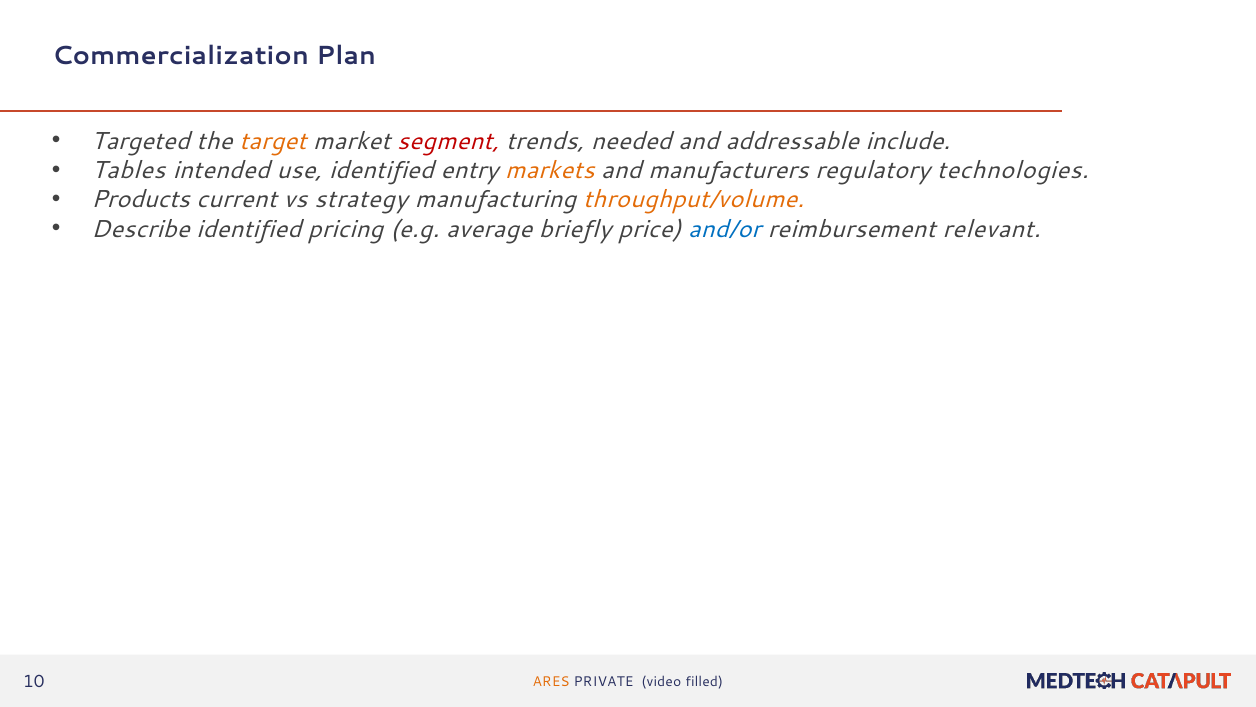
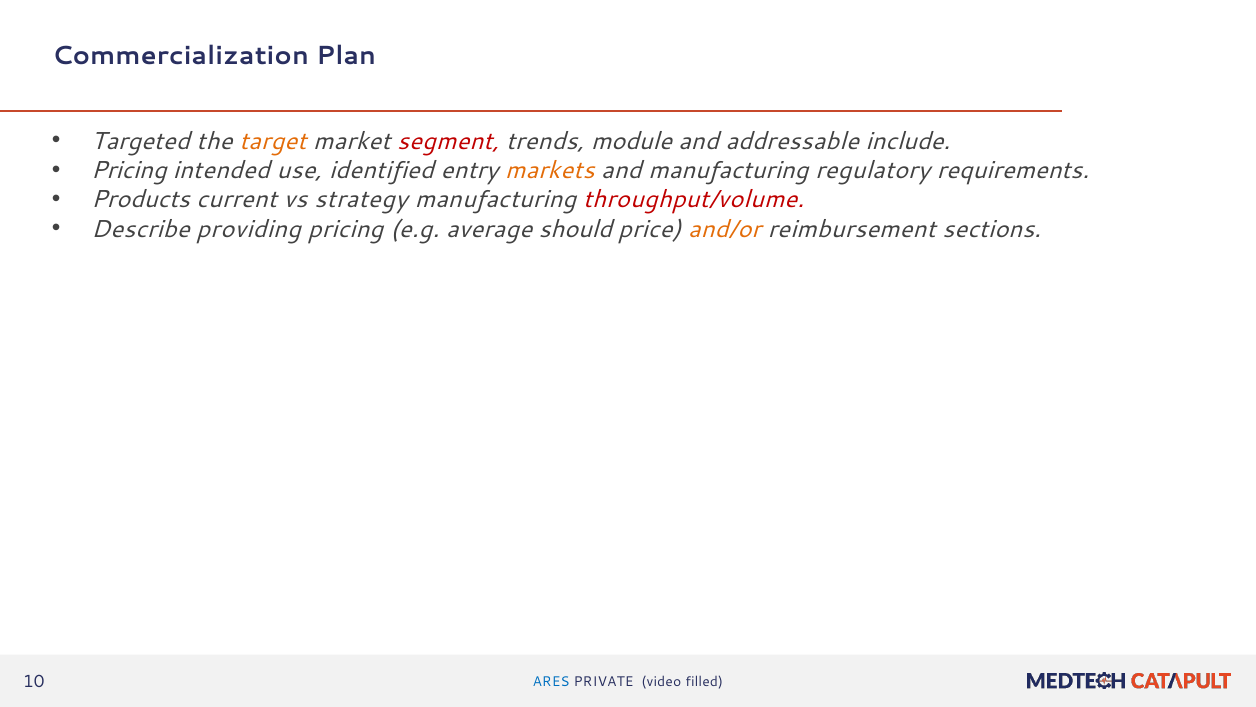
needed: needed -> module
Tables at (128, 170): Tables -> Pricing
and manufacturers: manufacturers -> manufacturing
technologies: technologies -> requirements
throughput/volume colour: orange -> red
Describe identified: identified -> providing
briefly: briefly -> should
and/or colour: blue -> orange
relevant: relevant -> sections
ARES colour: orange -> blue
